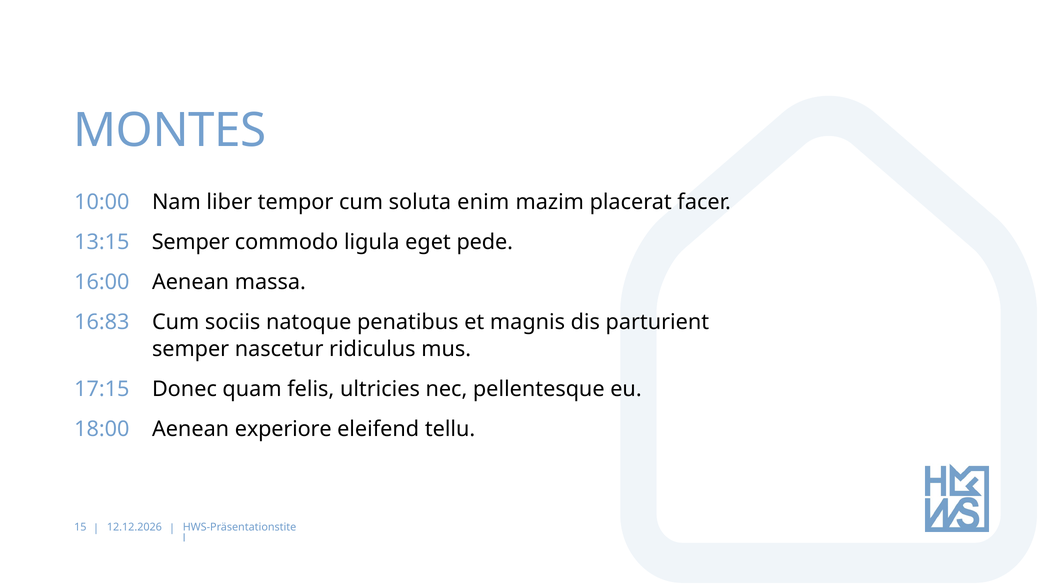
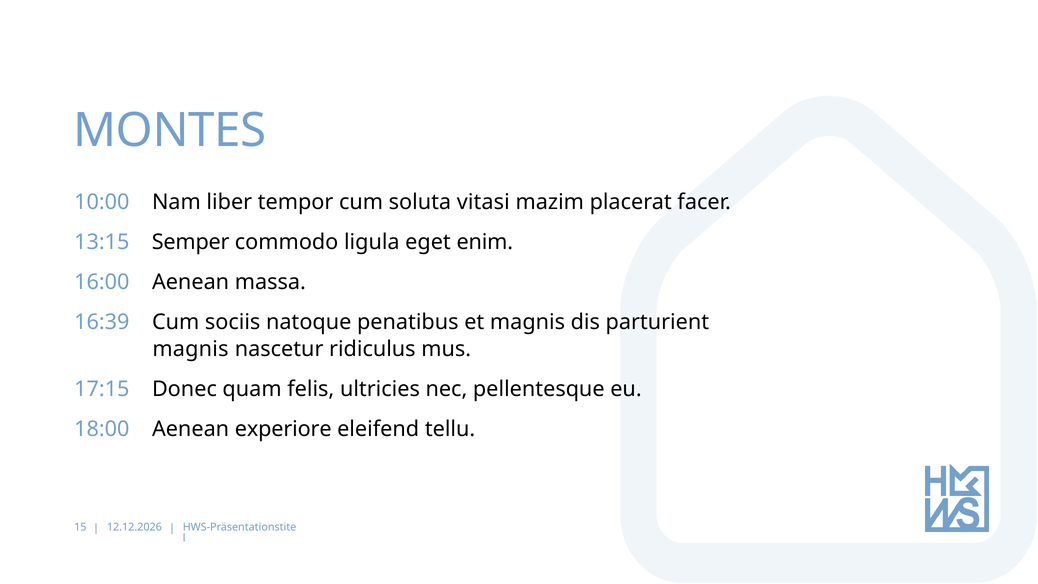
enim: enim -> vitasi
pede: pede -> enim
16:83: 16:83 -> 16:39
semper at (191, 349): semper -> magnis
